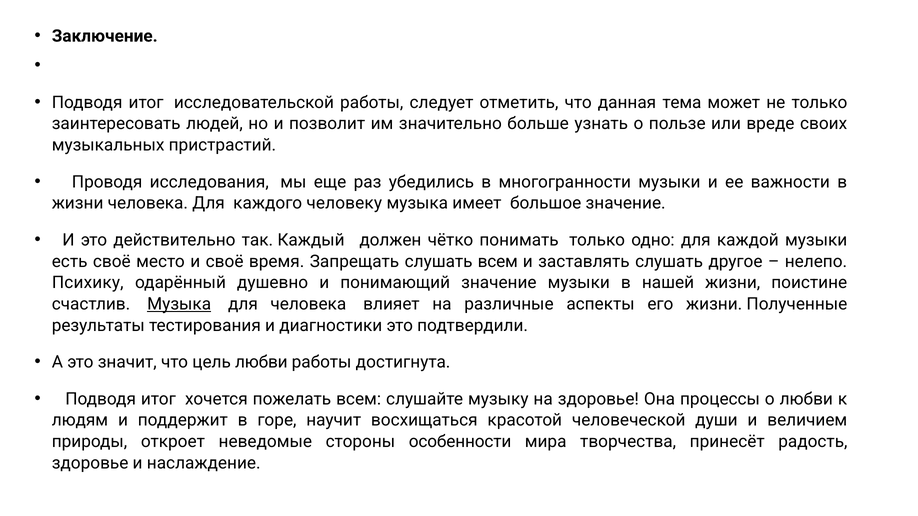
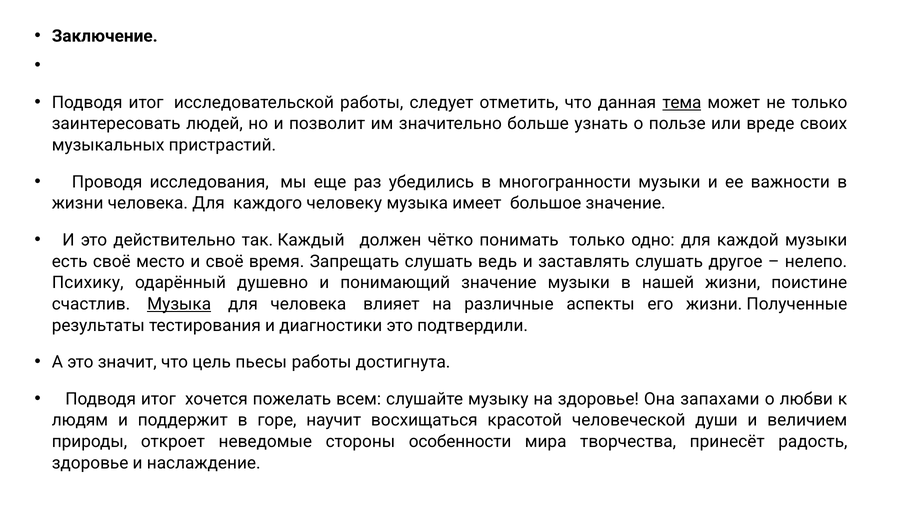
тема underline: none -> present
слушать всем: всем -> ведь
цель любви: любви -> пьесы
процессы: процессы -> запахами
